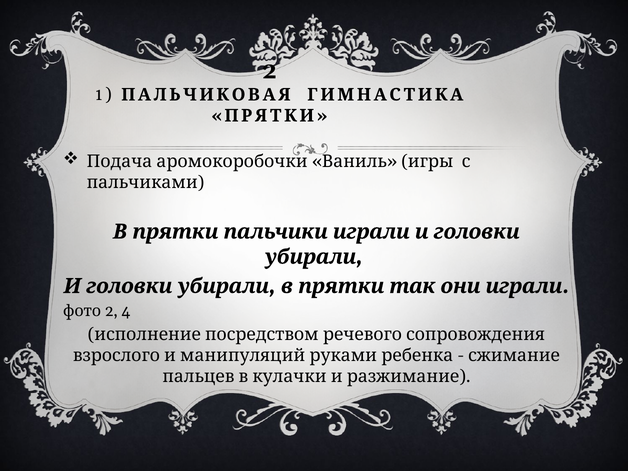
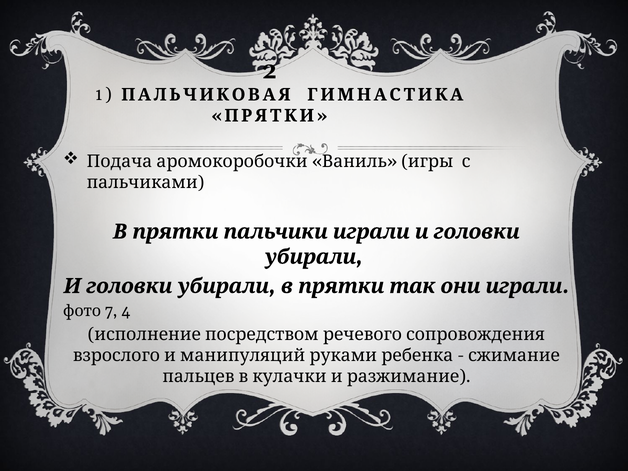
2 at (111, 311): 2 -> 7
